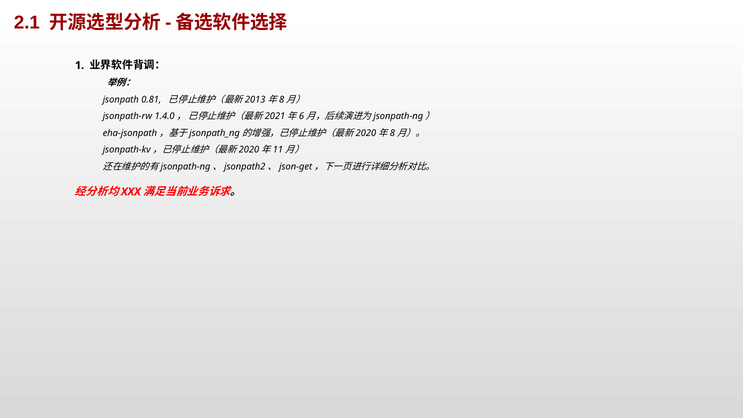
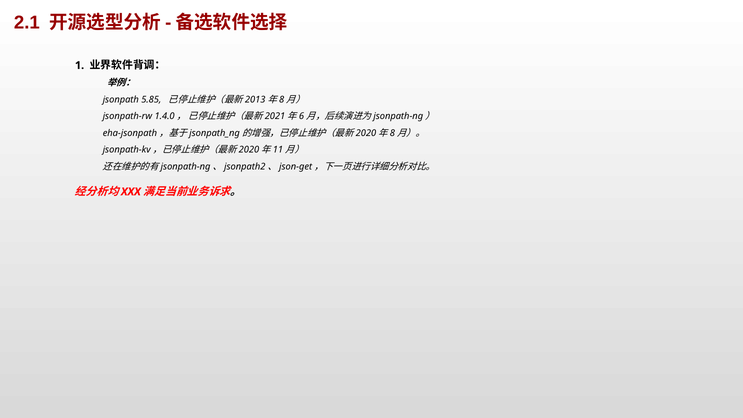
0.81: 0.81 -> 5.85
